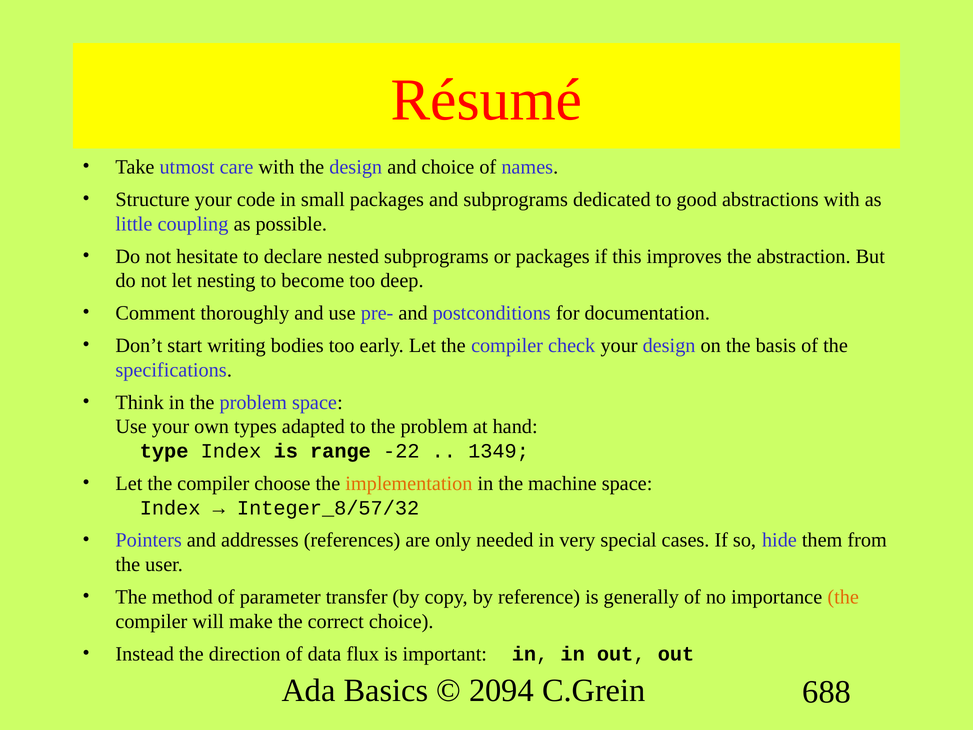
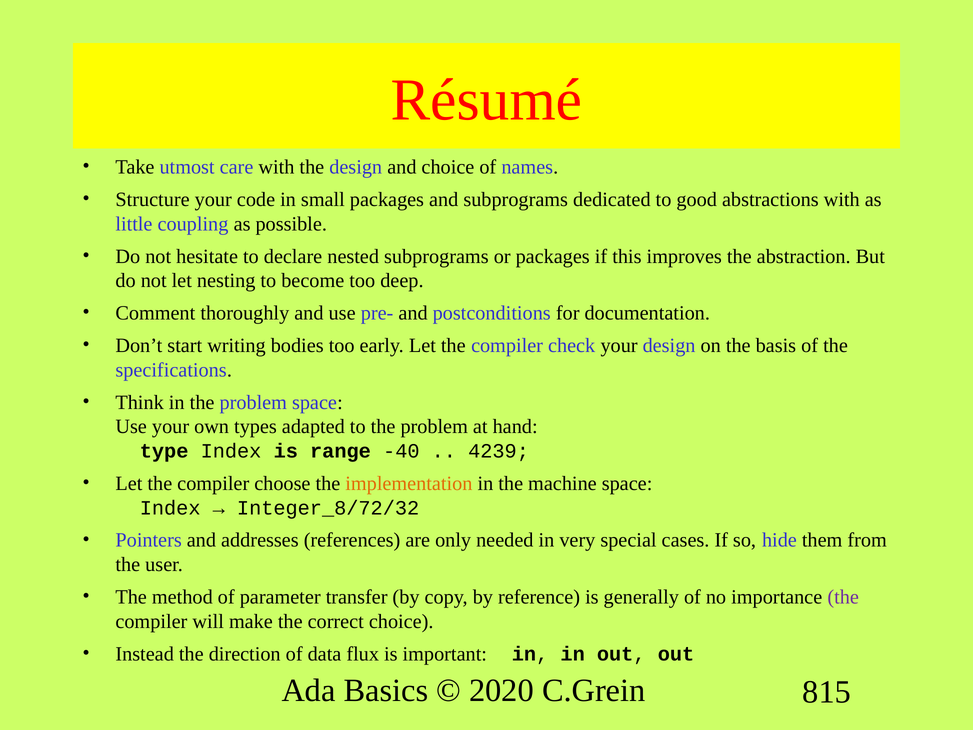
-22: -22 -> -40
1349: 1349 -> 4239
Integer_8/57/32: Integer_8/57/32 -> Integer_8/72/32
the at (843, 597) colour: orange -> purple
2094: 2094 -> 2020
688: 688 -> 815
